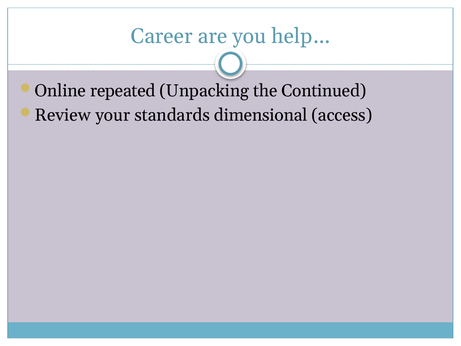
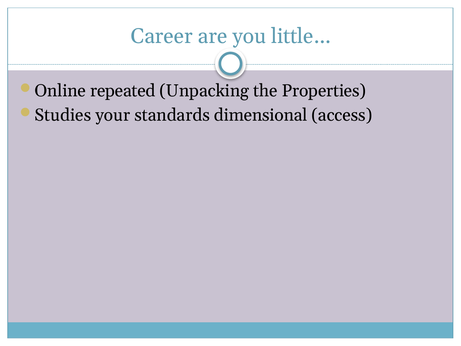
help…: help… -> little…
Continued: Continued -> Properties
Review: Review -> Studies
